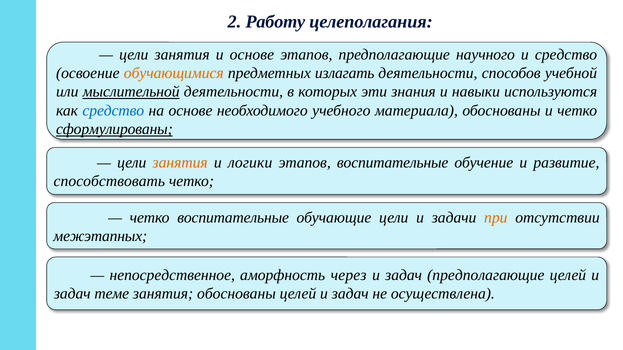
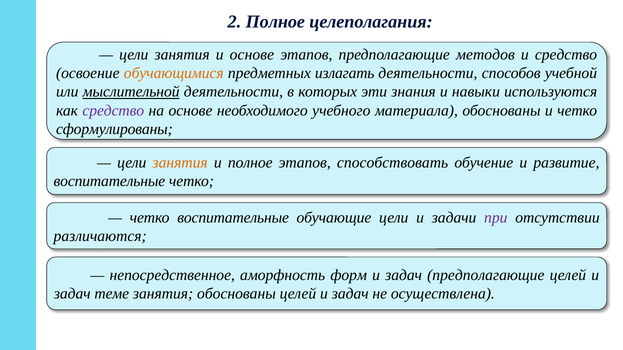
2 Работу: Работу -> Полное
научного: научного -> методов
средство at (113, 111) colour: blue -> purple
сформулированы underline: present -> none
и логики: логики -> полное
этапов воспитательные: воспитательные -> способствовать
способствовать at (109, 182): способствовать -> воспитательные
при colour: orange -> purple
межэтапных: межэтапных -> различаются
через: через -> форм
